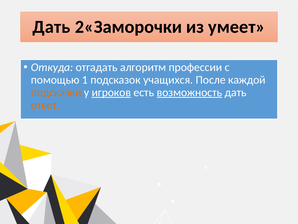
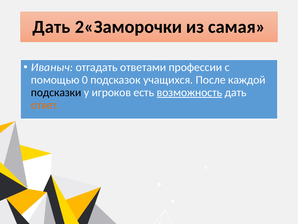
умеет: умеет -> самая
Откуда: Откуда -> Иваныч
алгоритм: алгоритм -> ответами
1: 1 -> 0
подсказки colour: orange -> black
игроков underline: present -> none
